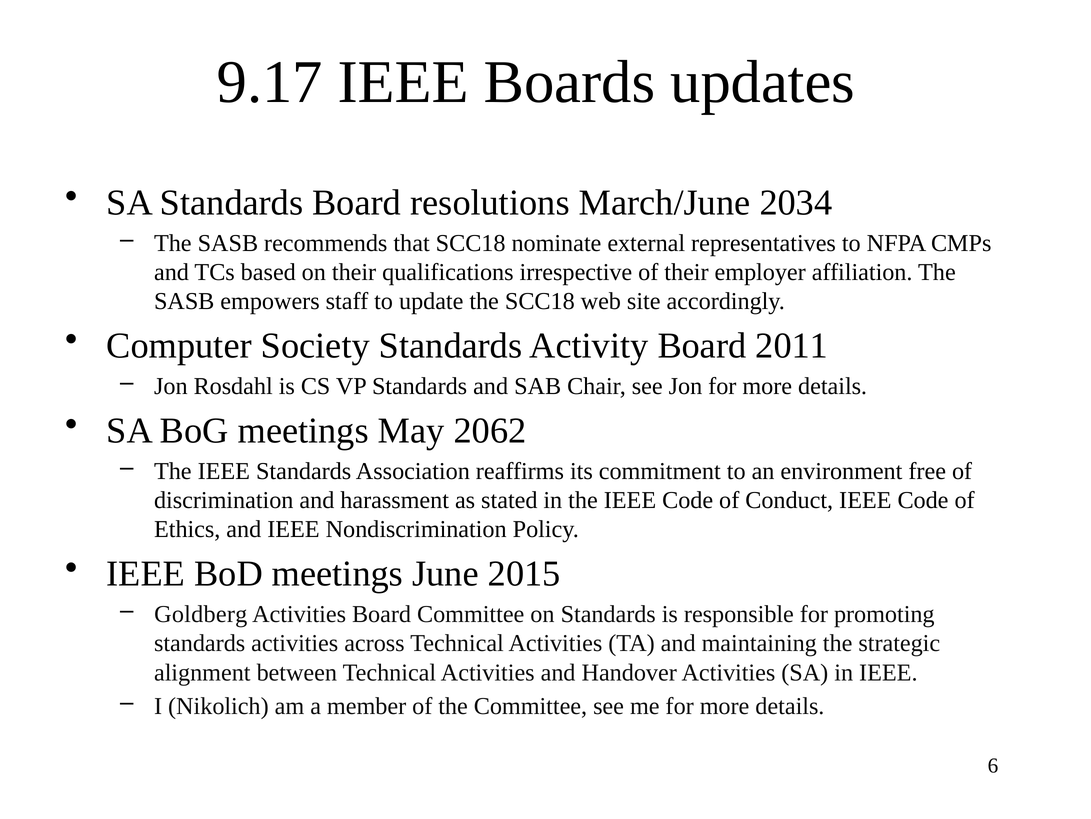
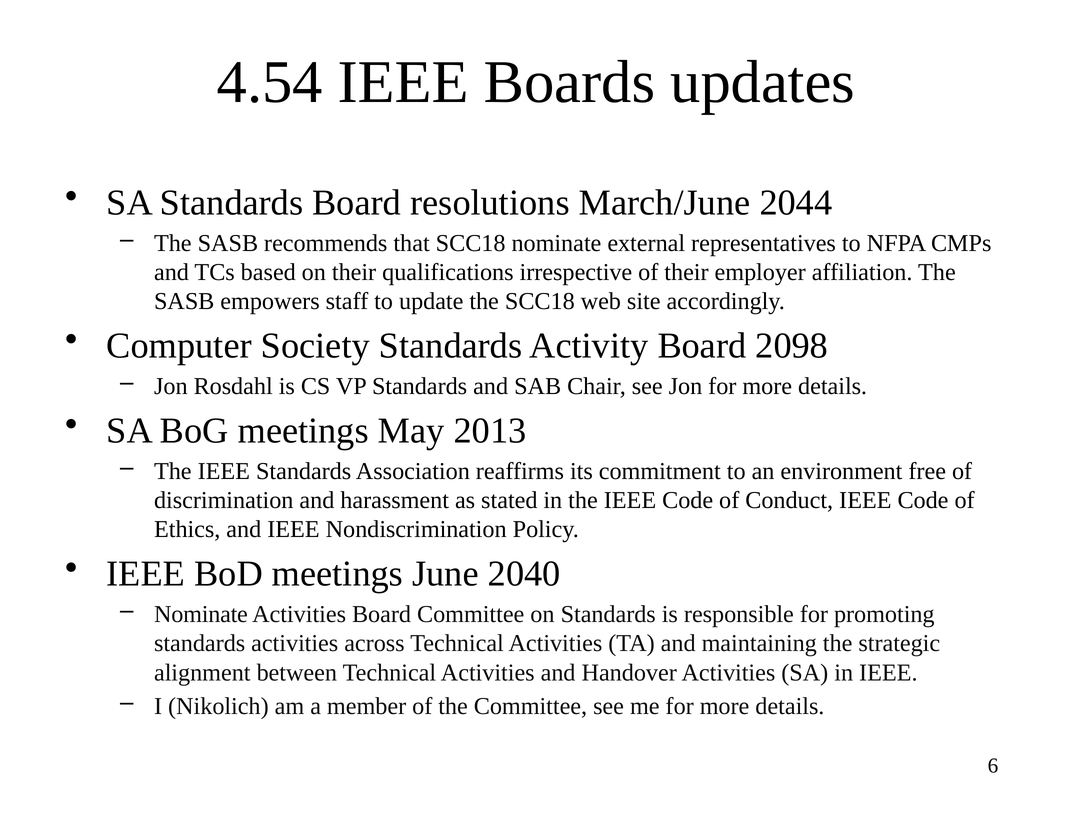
9.17: 9.17 -> 4.54
2034: 2034 -> 2044
2011: 2011 -> 2098
2062: 2062 -> 2013
2015: 2015 -> 2040
Goldberg at (201, 614): Goldberg -> Nominate
